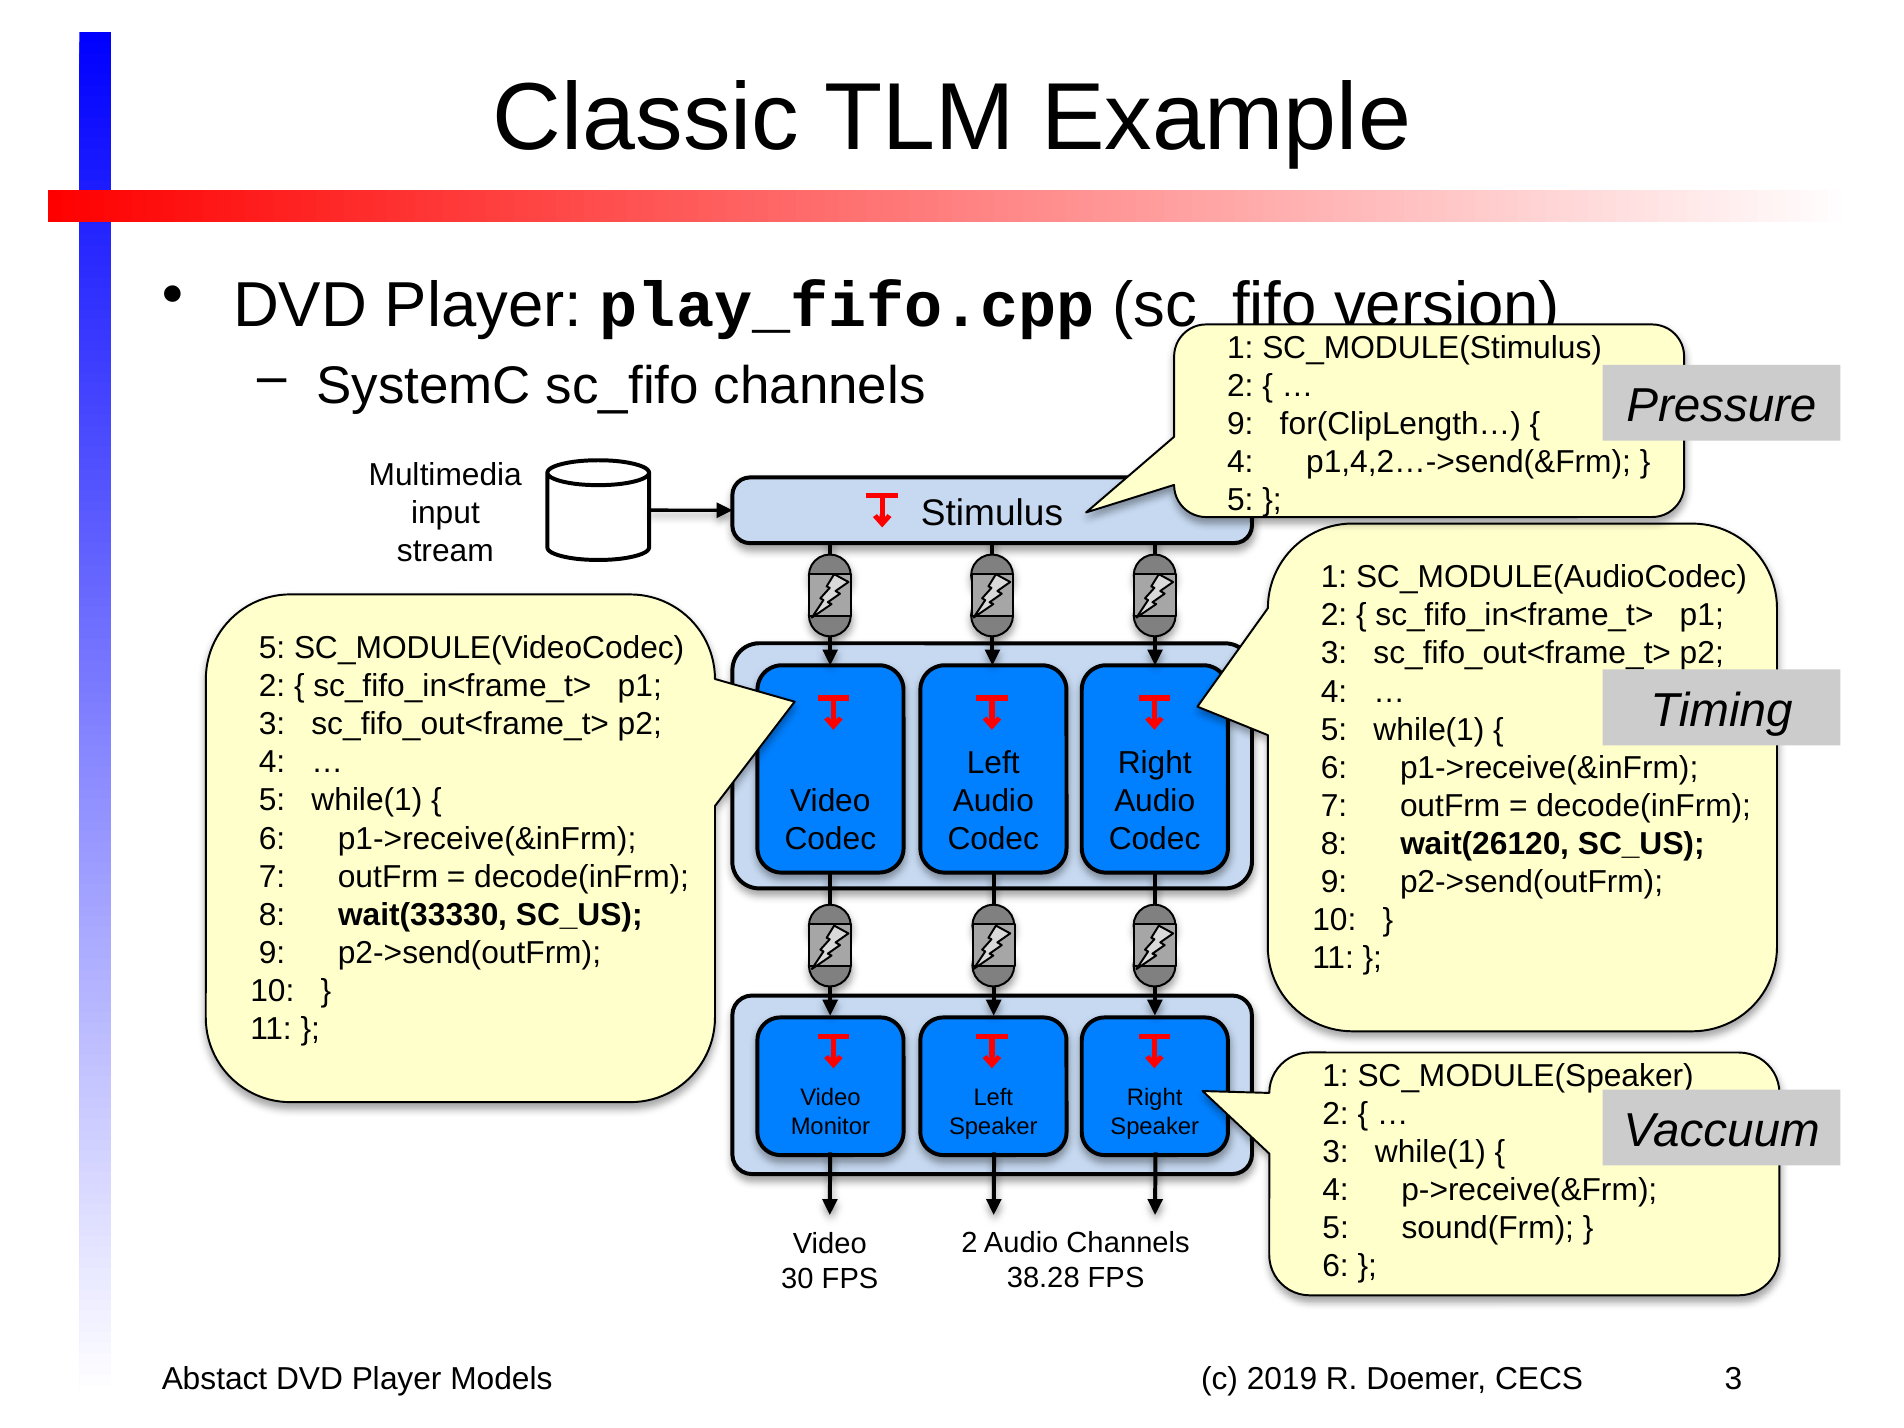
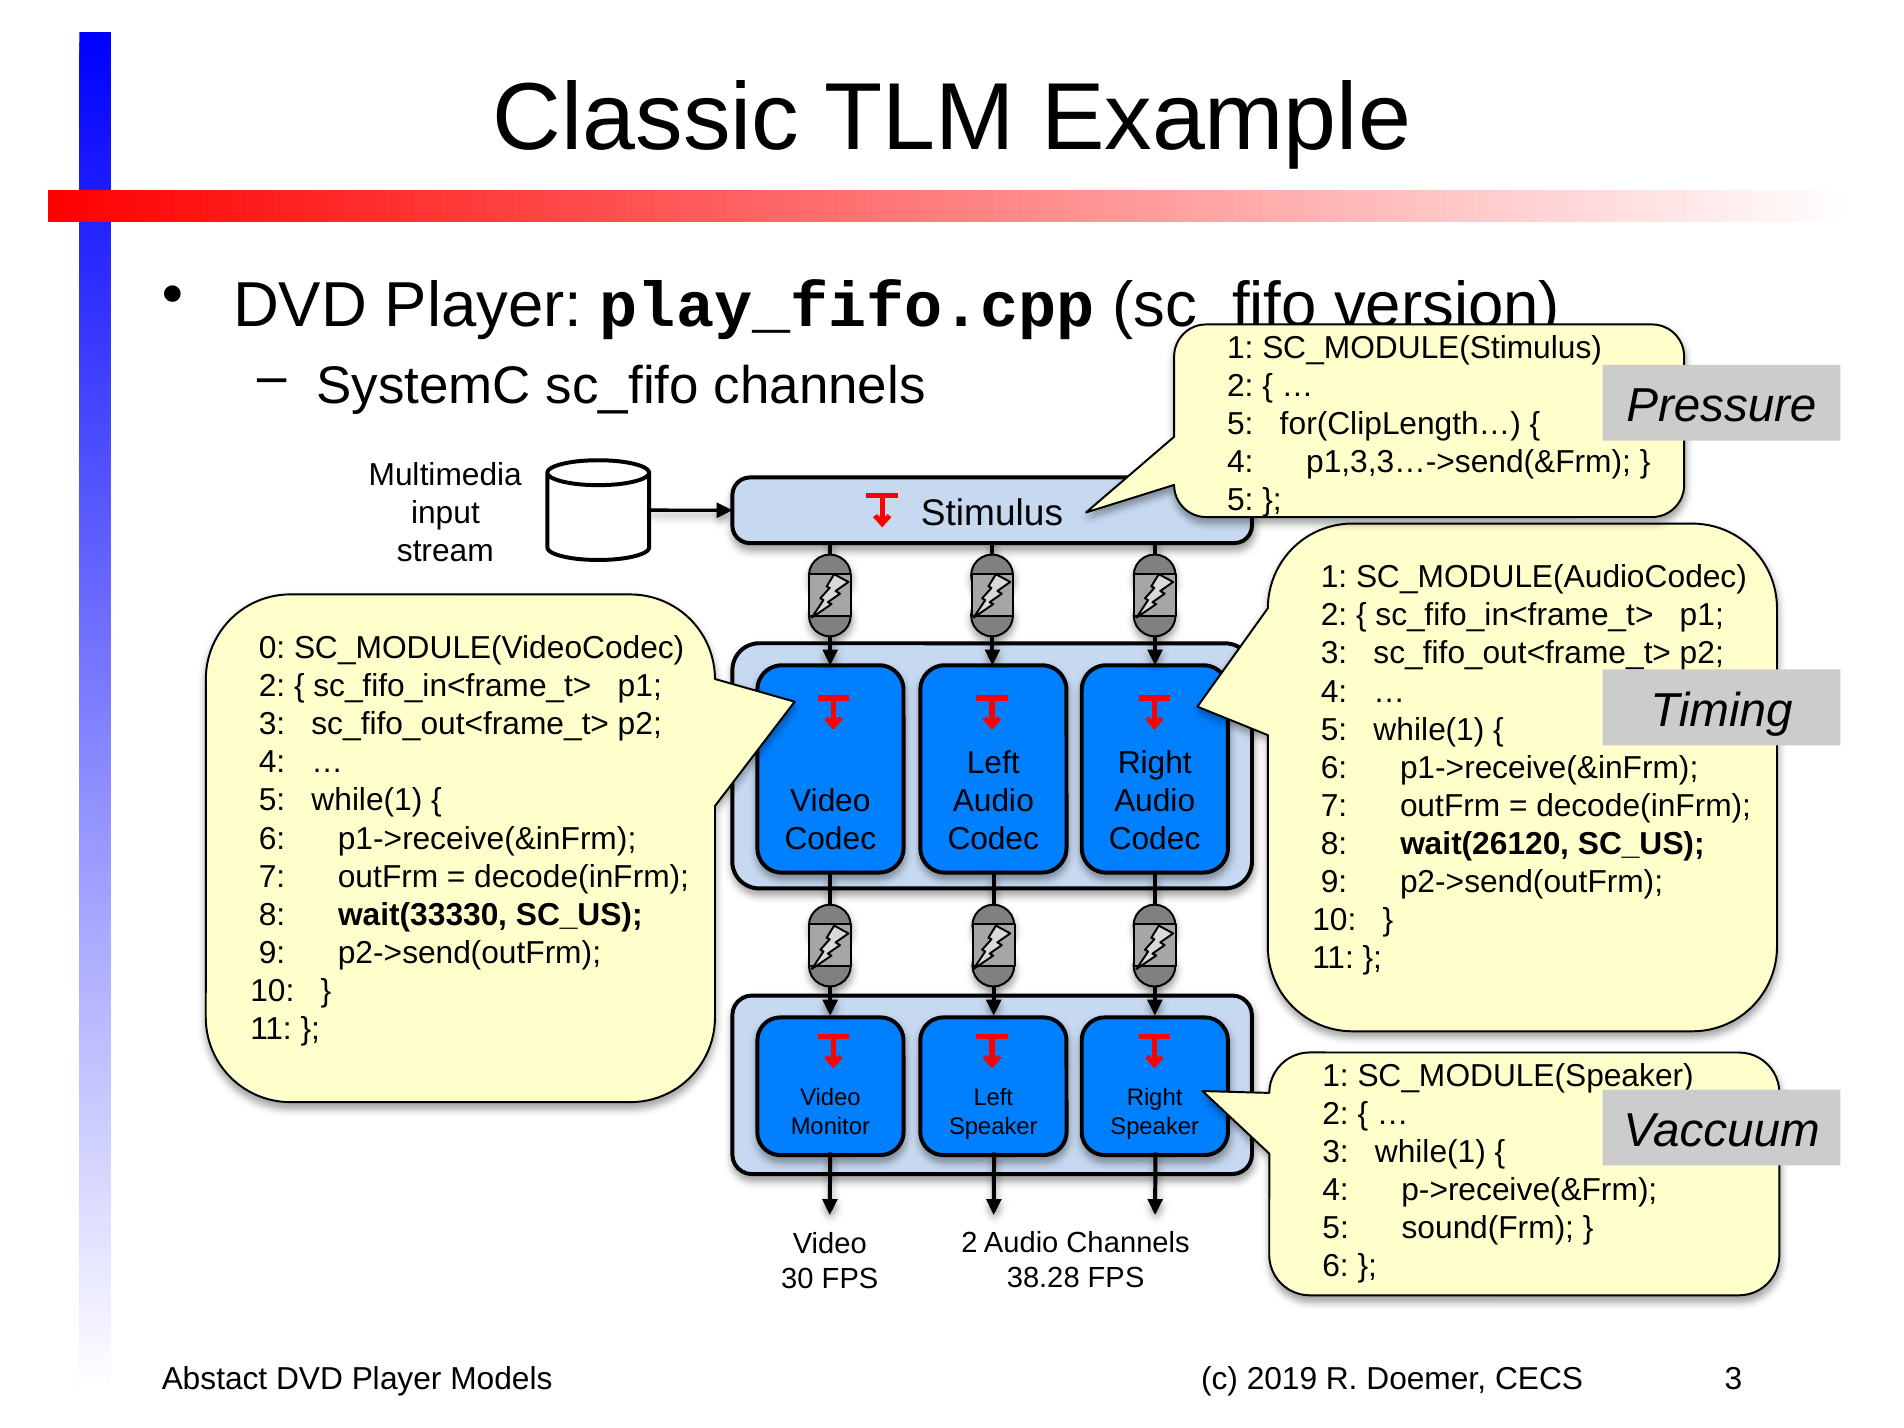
9 at (1240, 424): 9 -> 5
p1,4,2…->send(&Frm: p1,4,2…->send(&Frm -> p1,3,3…->send(&Frm
5 at (272, 648): 5 -> 0
